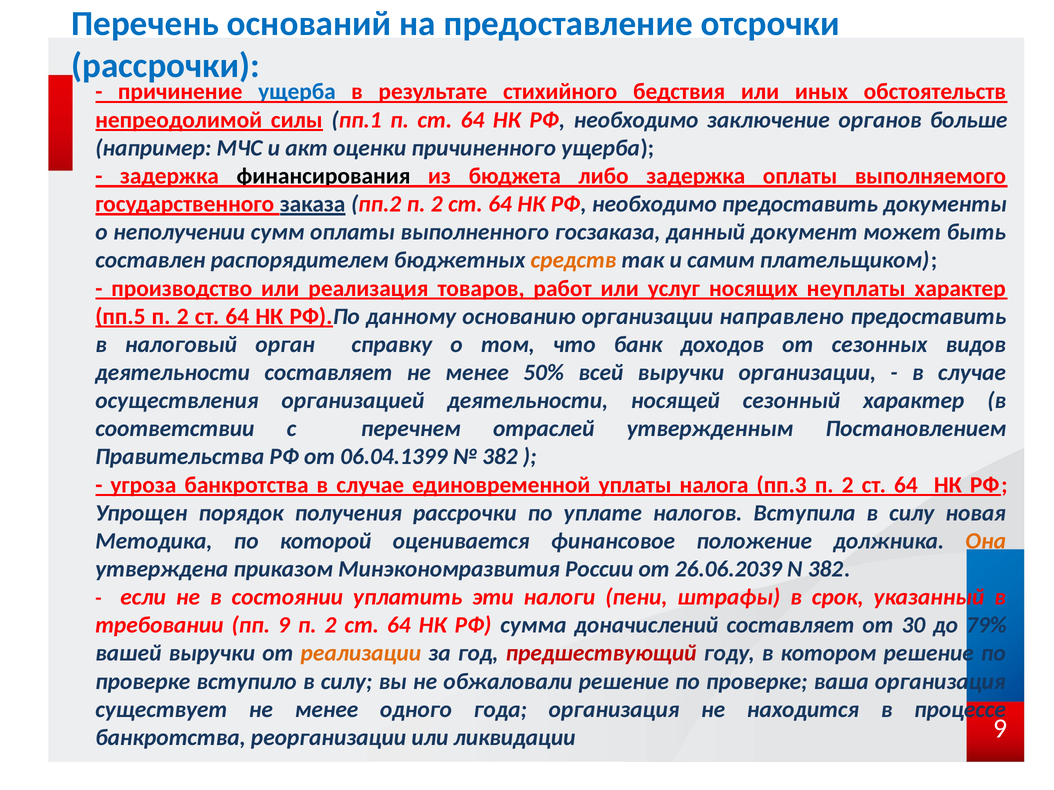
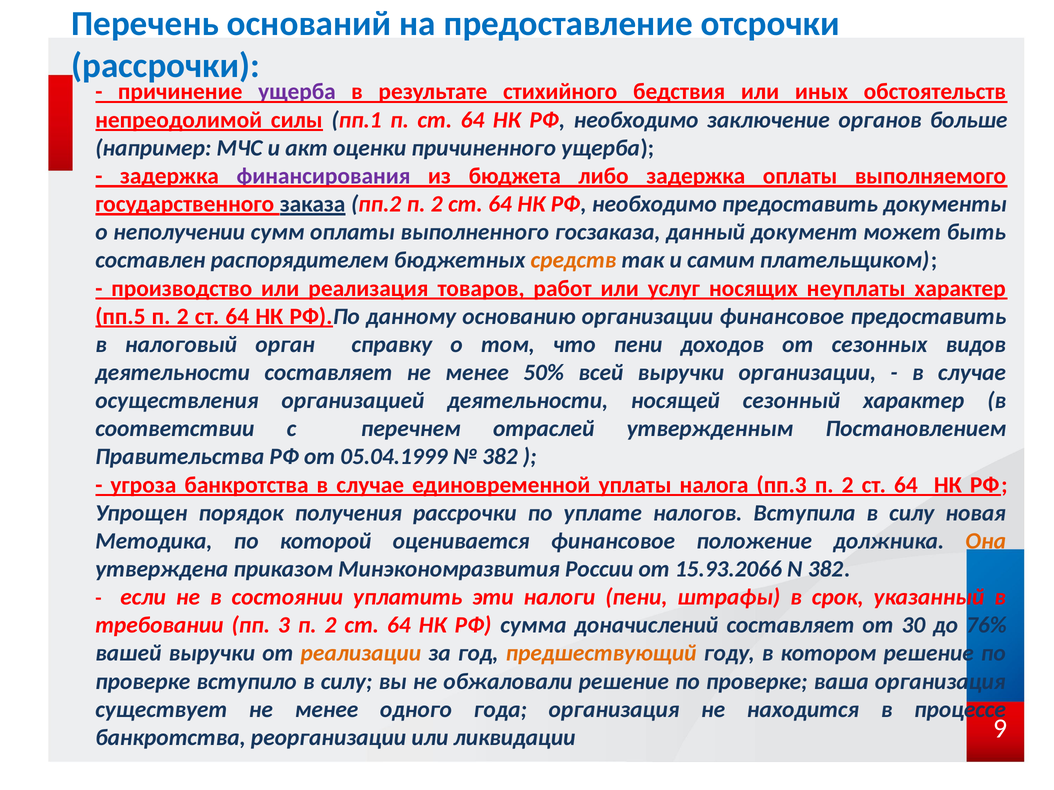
ущерба at (297, 92) colour: blue -> purple
финансирования colour: black -> purple
организации направлено: направлено -> финансовое
что банк: банк -> пени
06.04.1399: 06.04.1399 -> 05.04.1999
26.06.2039: 26.06.2039 -> 15.93.2066
пп 9: 9 -> 3
79%: 79% -> 76%
предшествующий colour: red -> orange
